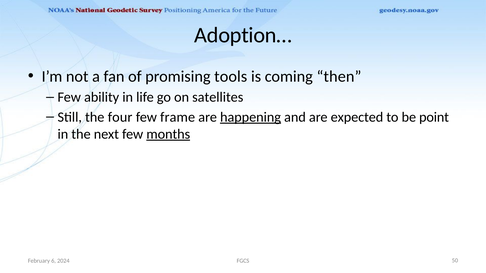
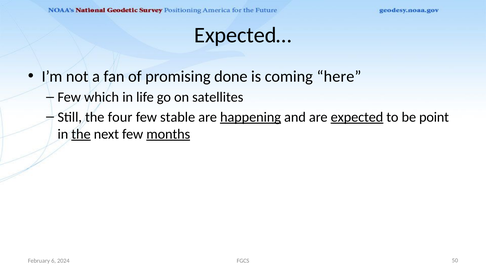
Adoption…: Adoption… -> Expected…
tools: tools -> done
then: then -> here
ability: ability -> which
frame: frame -> stable
expected underline: none -> present
the at (81, 134) underline: none -> present
